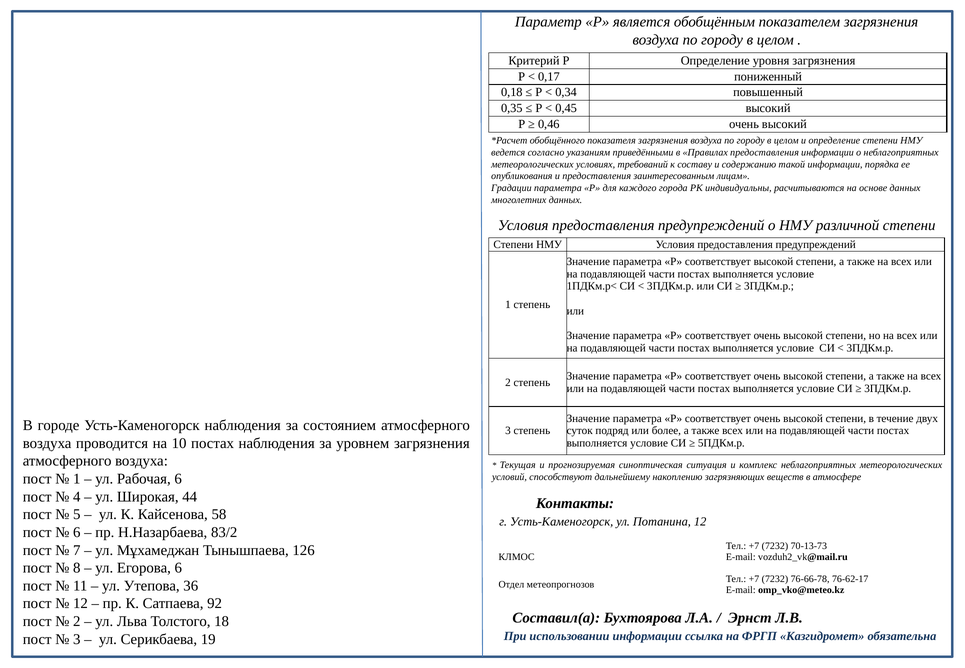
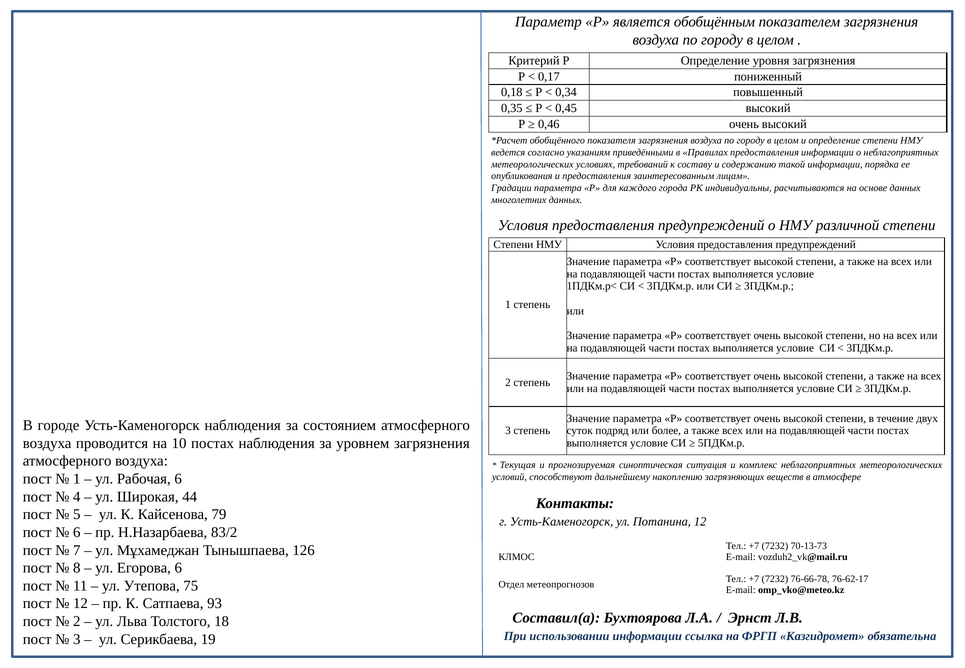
58: 58 -> 79
36: 36 -> 75
92: 92 -> 93
